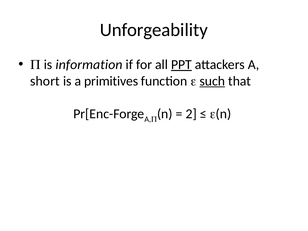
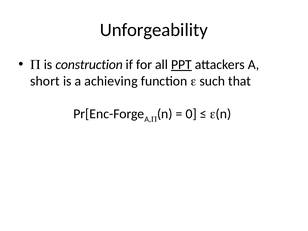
information: information -> construction
primitives: primitives -> achieving
such underline: present -> none
2: 2 -> 0
